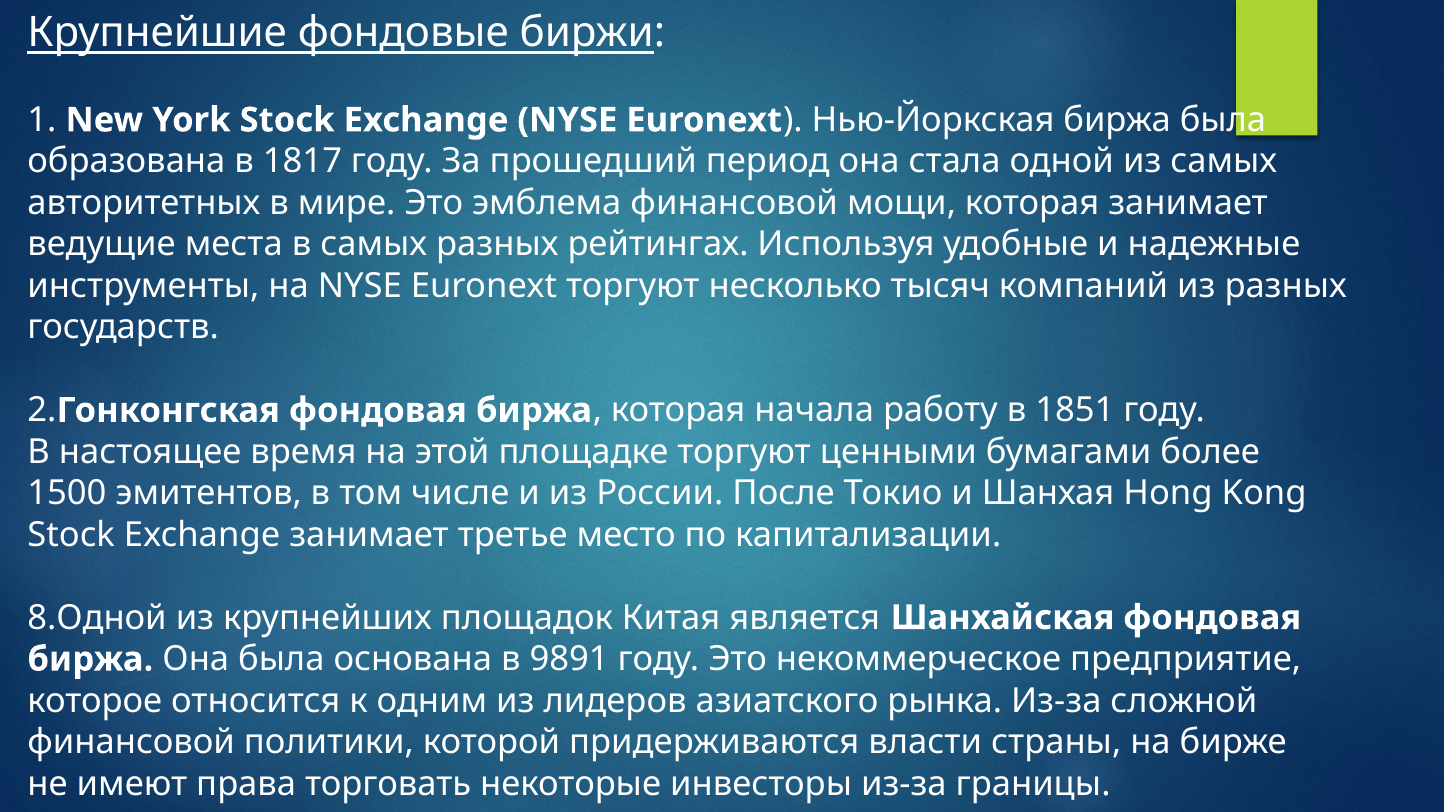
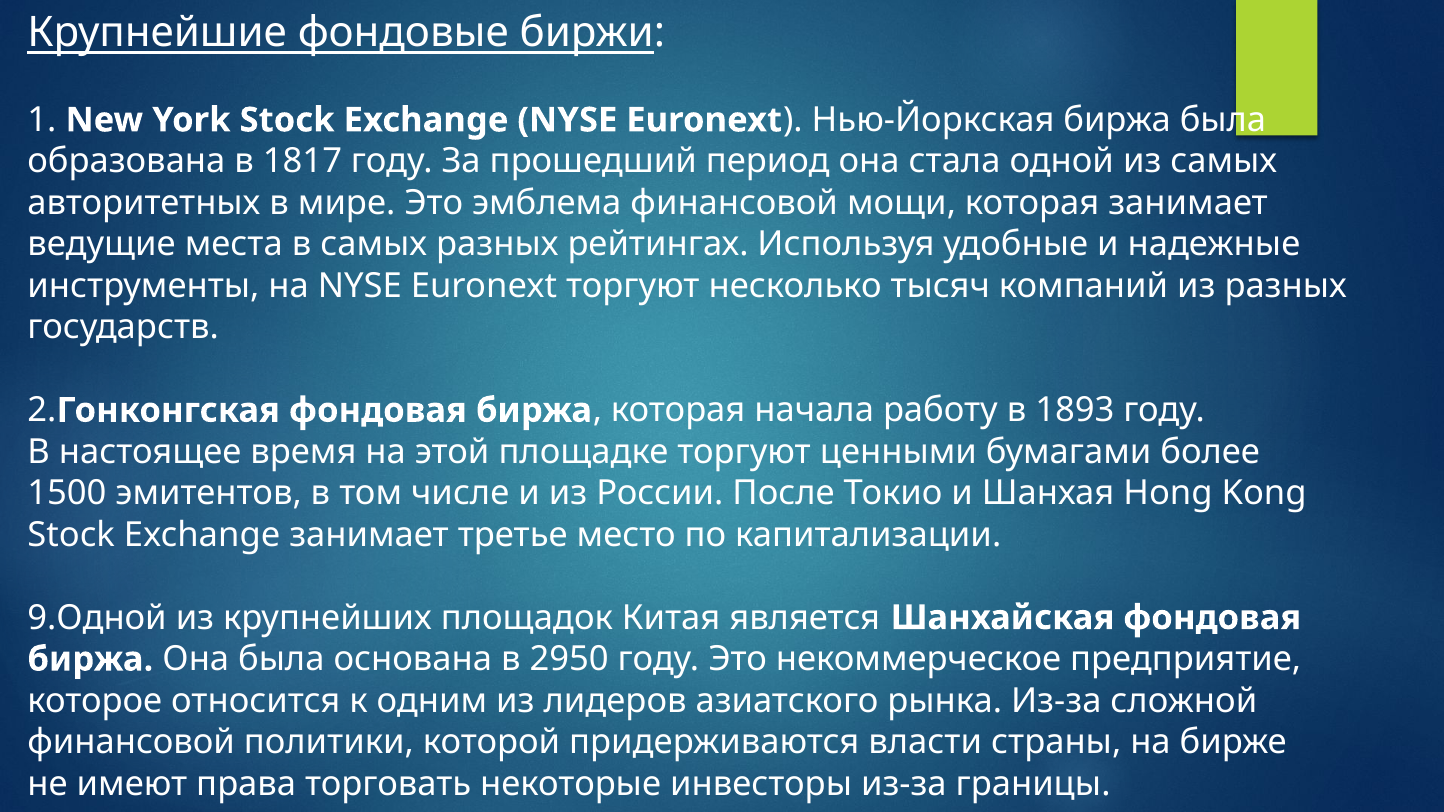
1851: 1851 -> 1893
8.Одной: 8.Одной -> 9.Одной
9891: 9891 -> 2950
